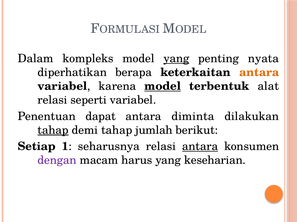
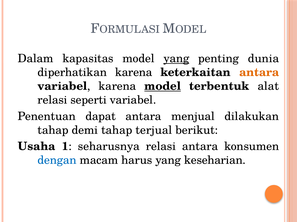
kompleks: kompleks -> kapasitas
nyata: nyata -> dunia
diperhatikan berapa: berapa -> karena
diminta: diminta -> menjual
tahap at (53, 131) underline: present -> none
jumlah: jumlah -> terjual
Setiap: Setiap -> Usaha
antara at (200, 147) underline: present -> none
dengan colour: purple -> blue
